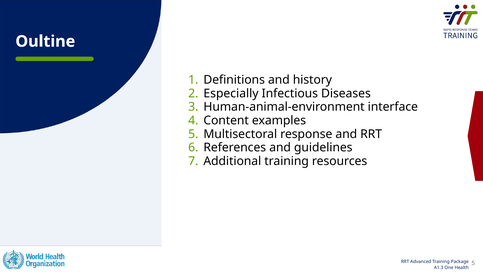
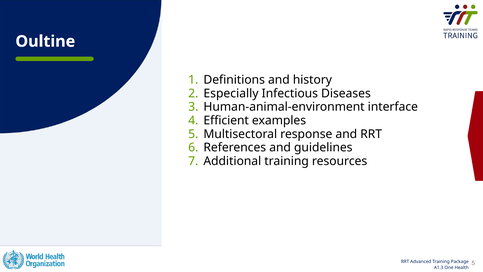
Content: Content -> Efficient
